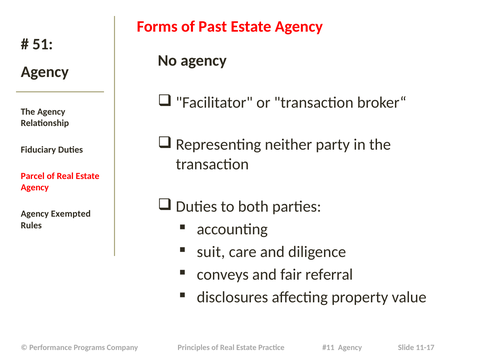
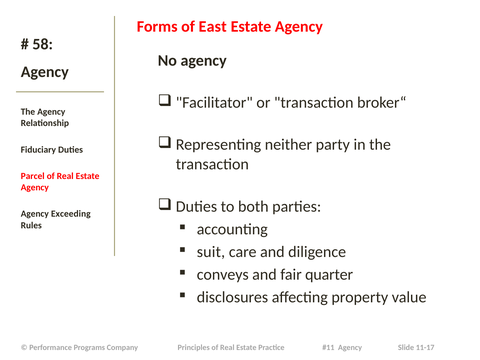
Past: Past -> East
51: 51 -> 58
Exempted: Exempted -> Exceeding
referral: referral -> quarter
